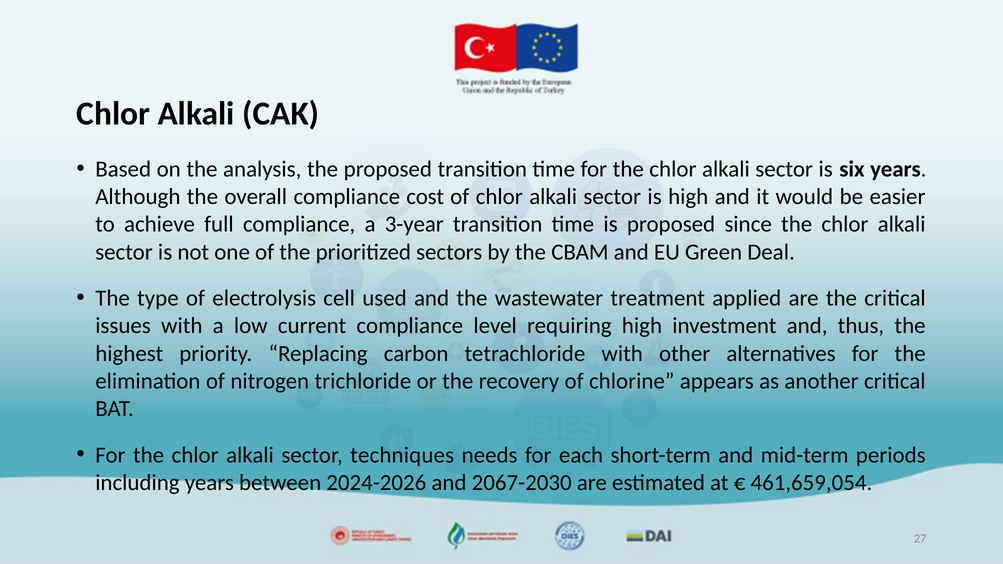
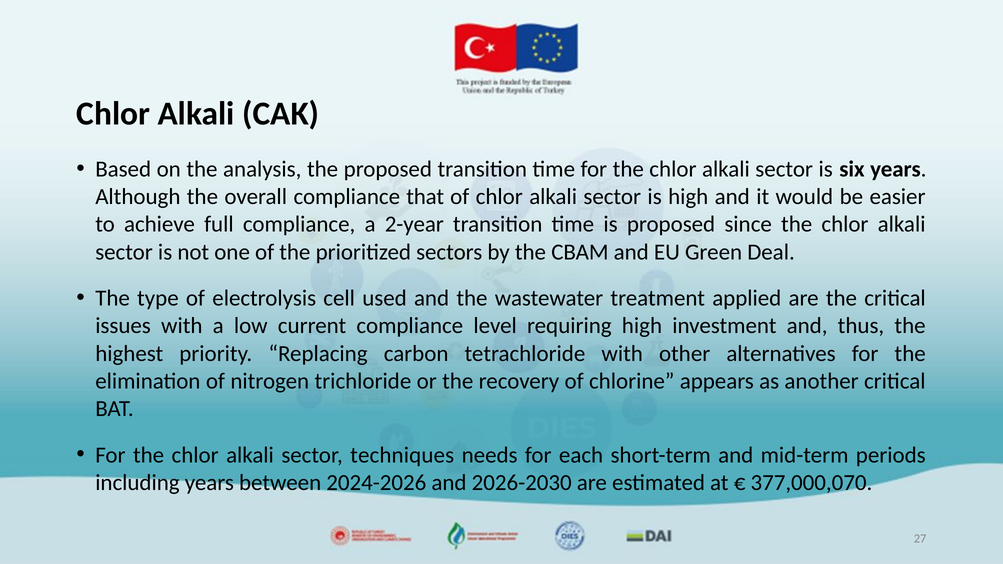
cost: cost -> that
3-year: 3-year -> 2-year
2067-2030: 2067-2030 -> 2026-2030
461,659,054: 461,659,054 -> 377,000,070
